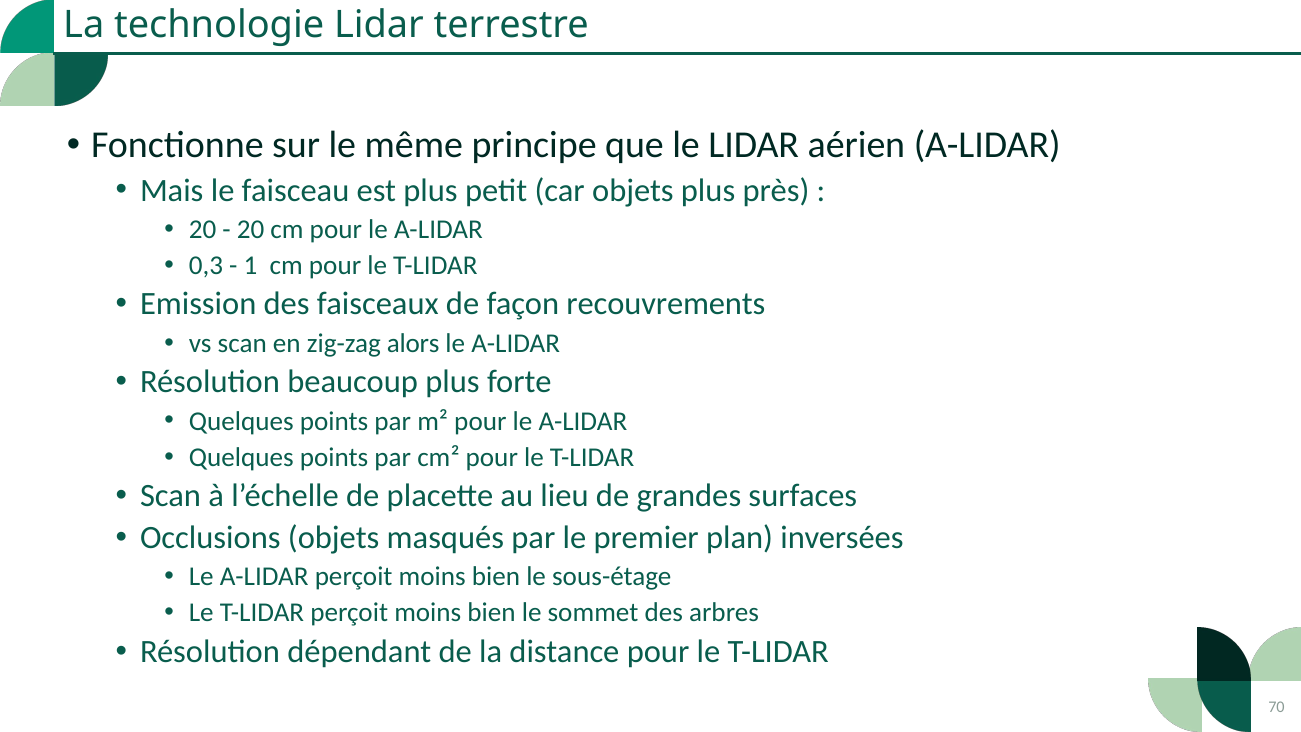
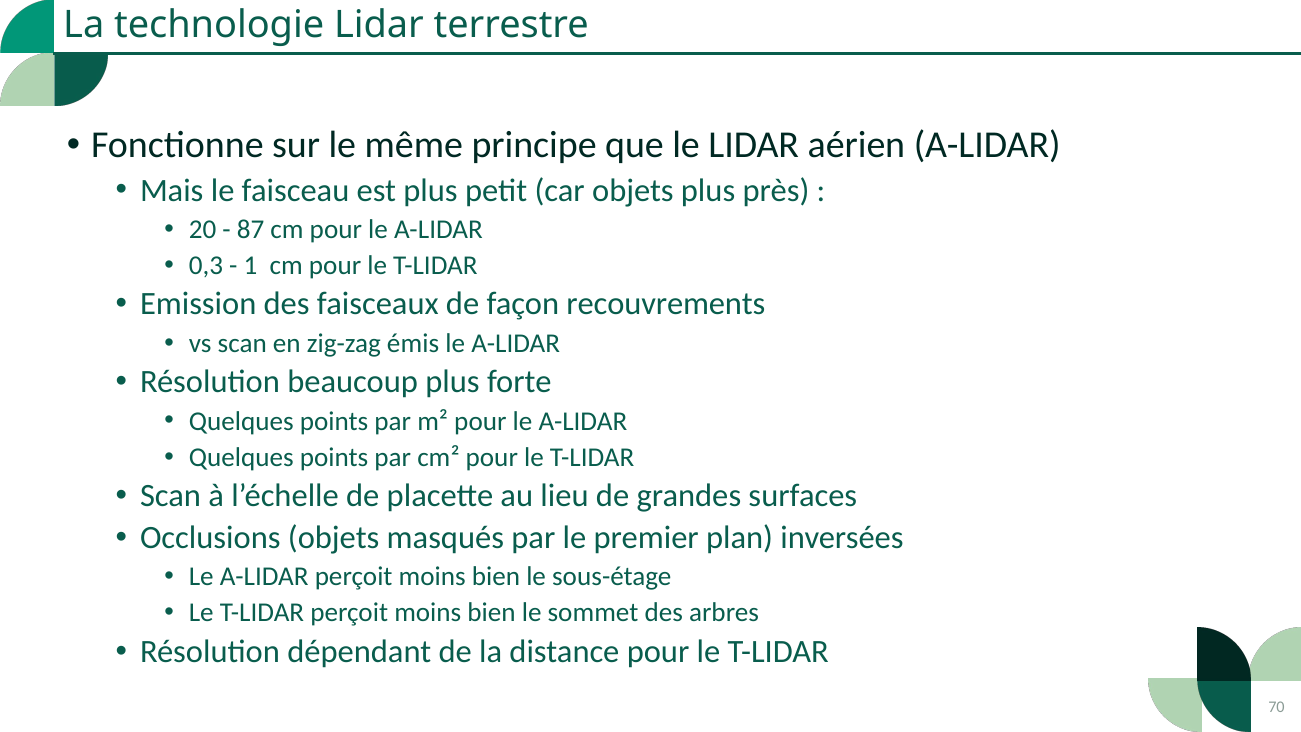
20 at (251, 229): 20 -> 87
alors: alors -> émis
